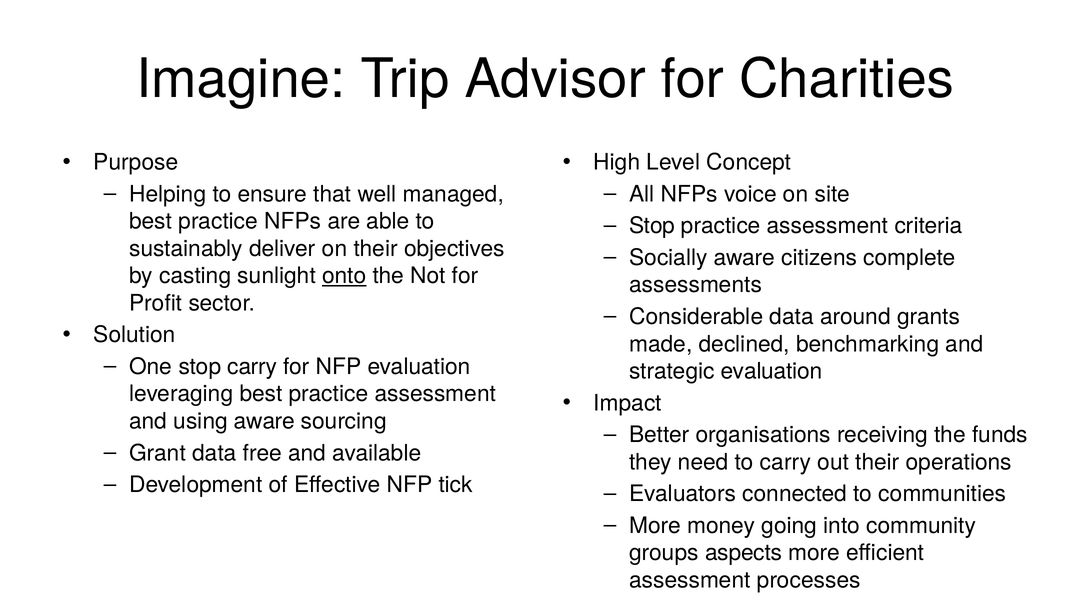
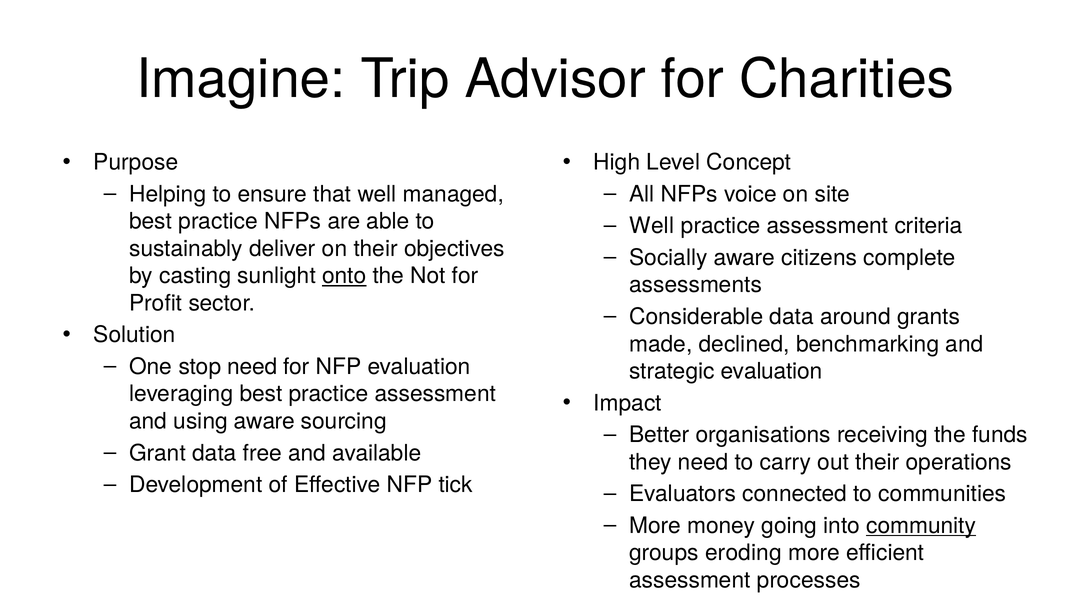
Stop at (652, 226): Stop -> Well
stop carry: carry -> need
community underline: none -> present
aspects: aspects -> eroding
